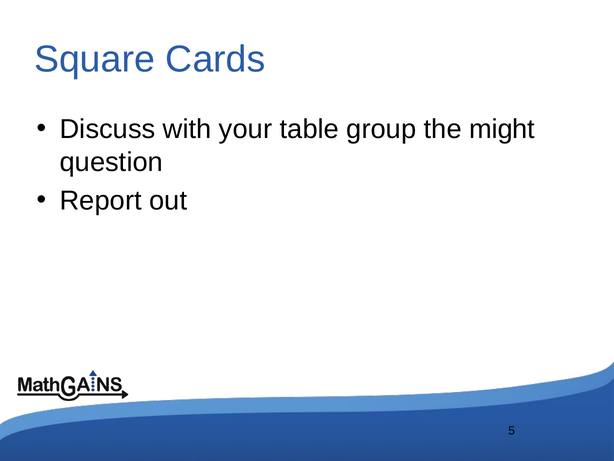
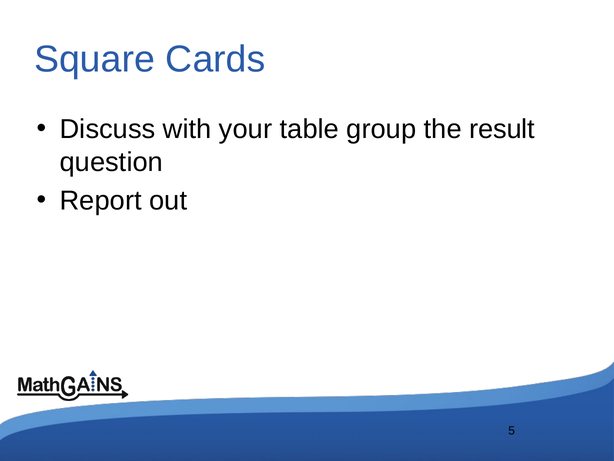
might: might -> result
